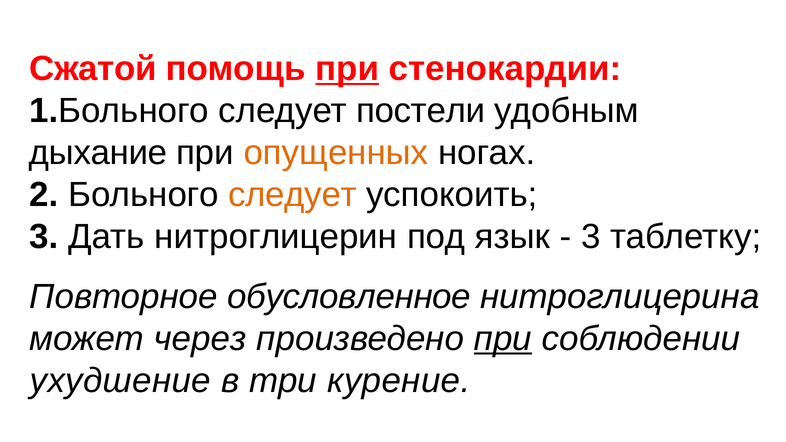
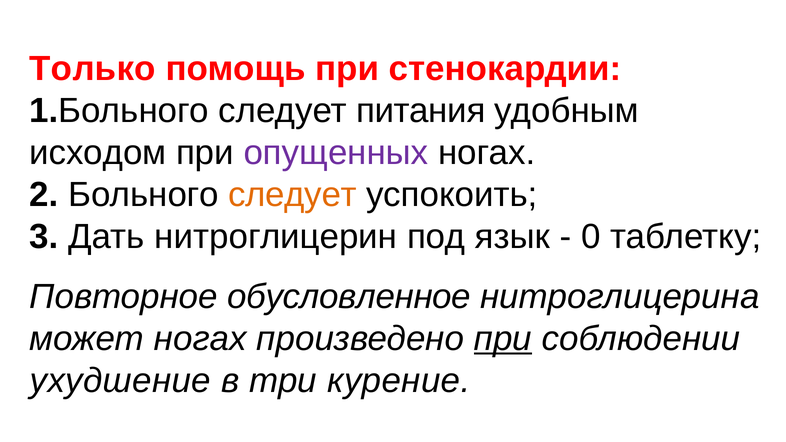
Сжатой: Сжатой -> Только
при at (347, 69) underline: present -> none
постели: постели -> питания
дыхание: дыхание -> исходом
опущенных colour: orange -> purple
3 at (591, 237): 3 -> 0
может через: через -> ногах
